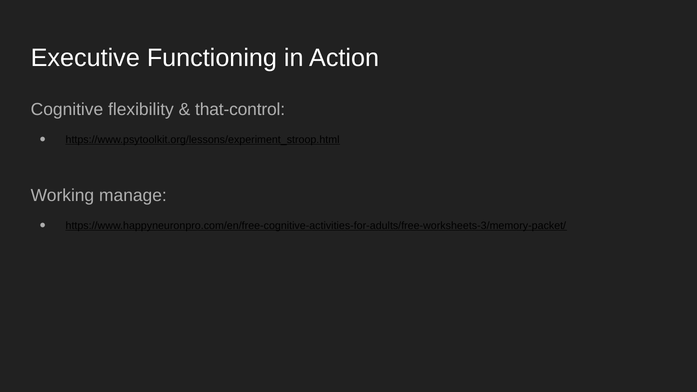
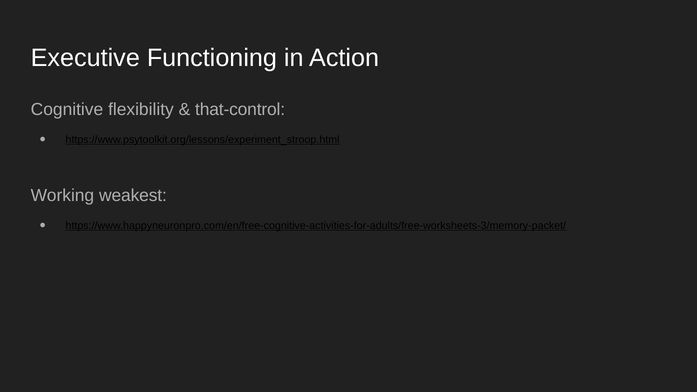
manage: manage -> weakest
